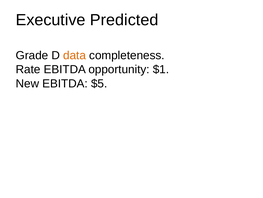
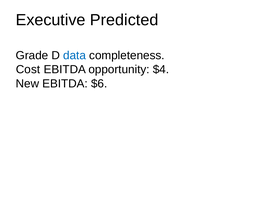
data colour: orange -> blue
Rate: Rate -> Cost
$1: $1 -> $4
$5: $5 -> $6
